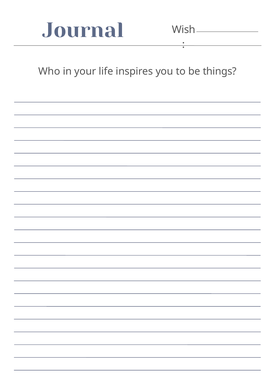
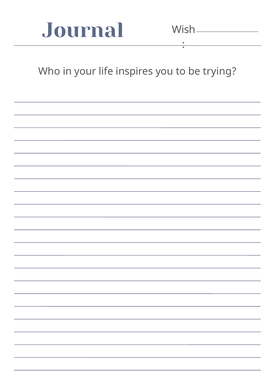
things: things -> trying
